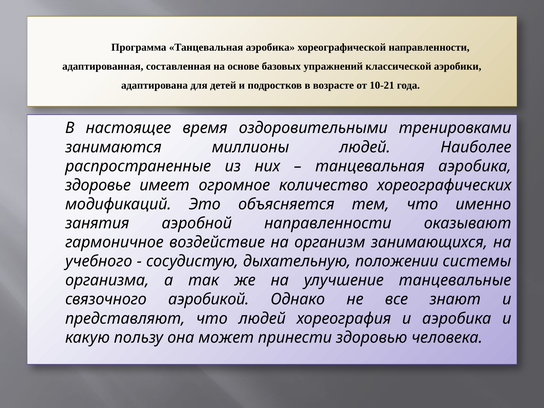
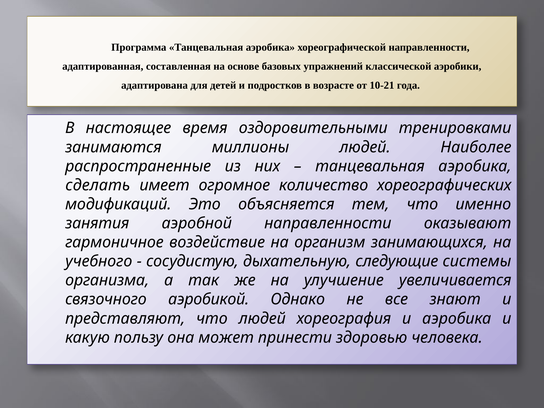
здоровье: здоровье -> сделать
положении: положении -> следующие
танцевальные: танцевальные -> увеличивается
